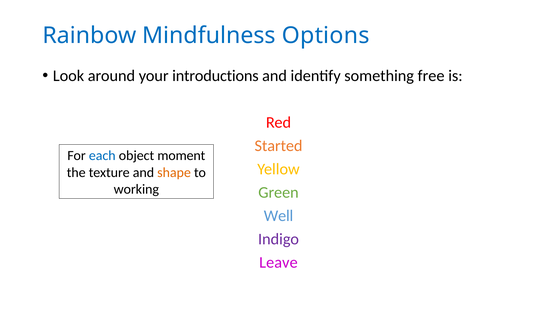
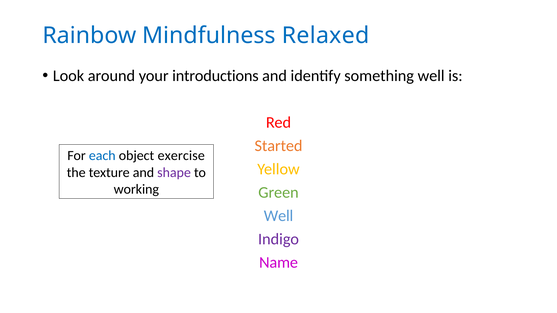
Options: Options -> Relaxed
something free: free -> well
moment: moment -> exercise
shape colour: orange -> purple
Leave: Leave -> Name
